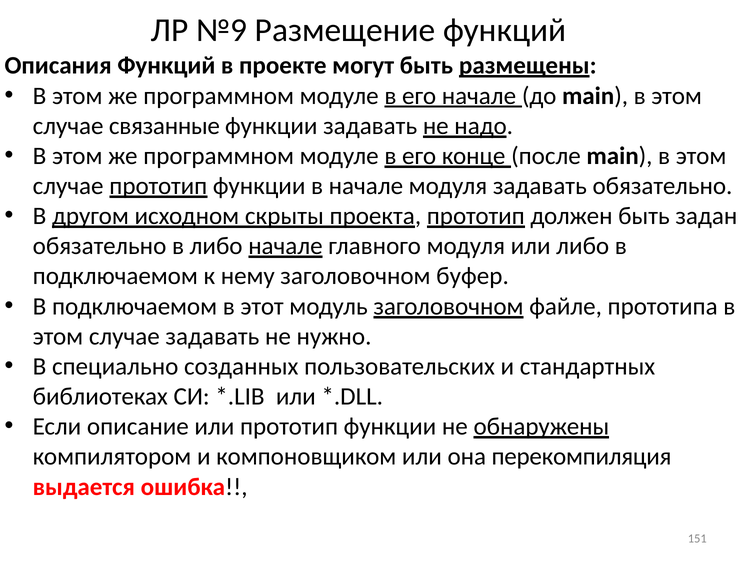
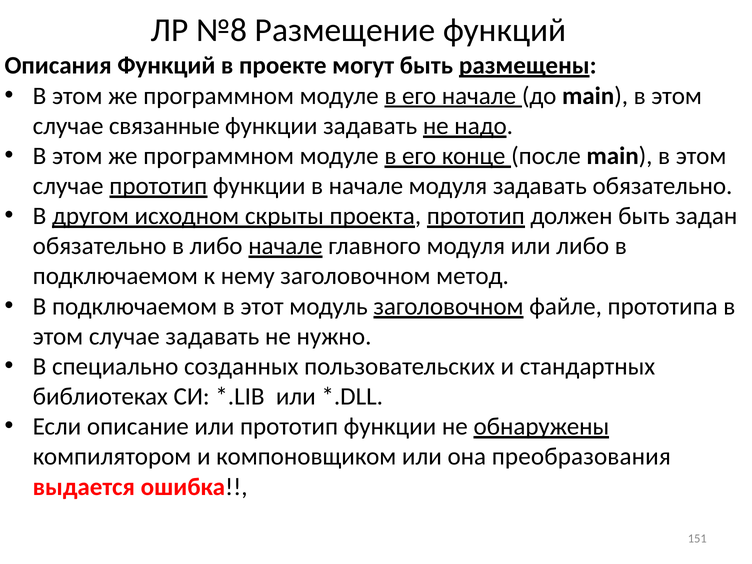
№9: №9 -> №8
буфер: буфер -> метод
перекомпиляция: перекомпиляция -> преобразования
